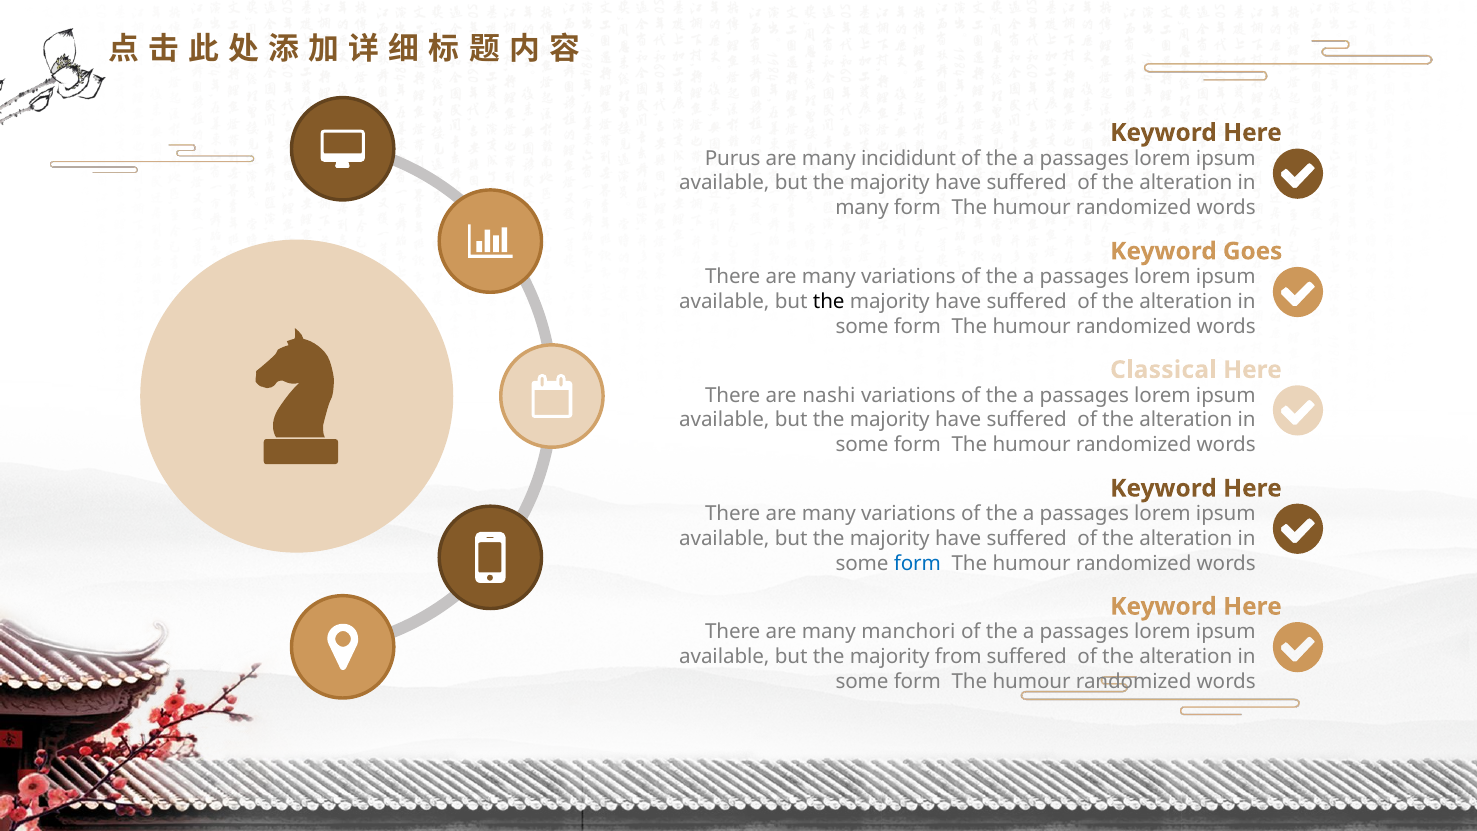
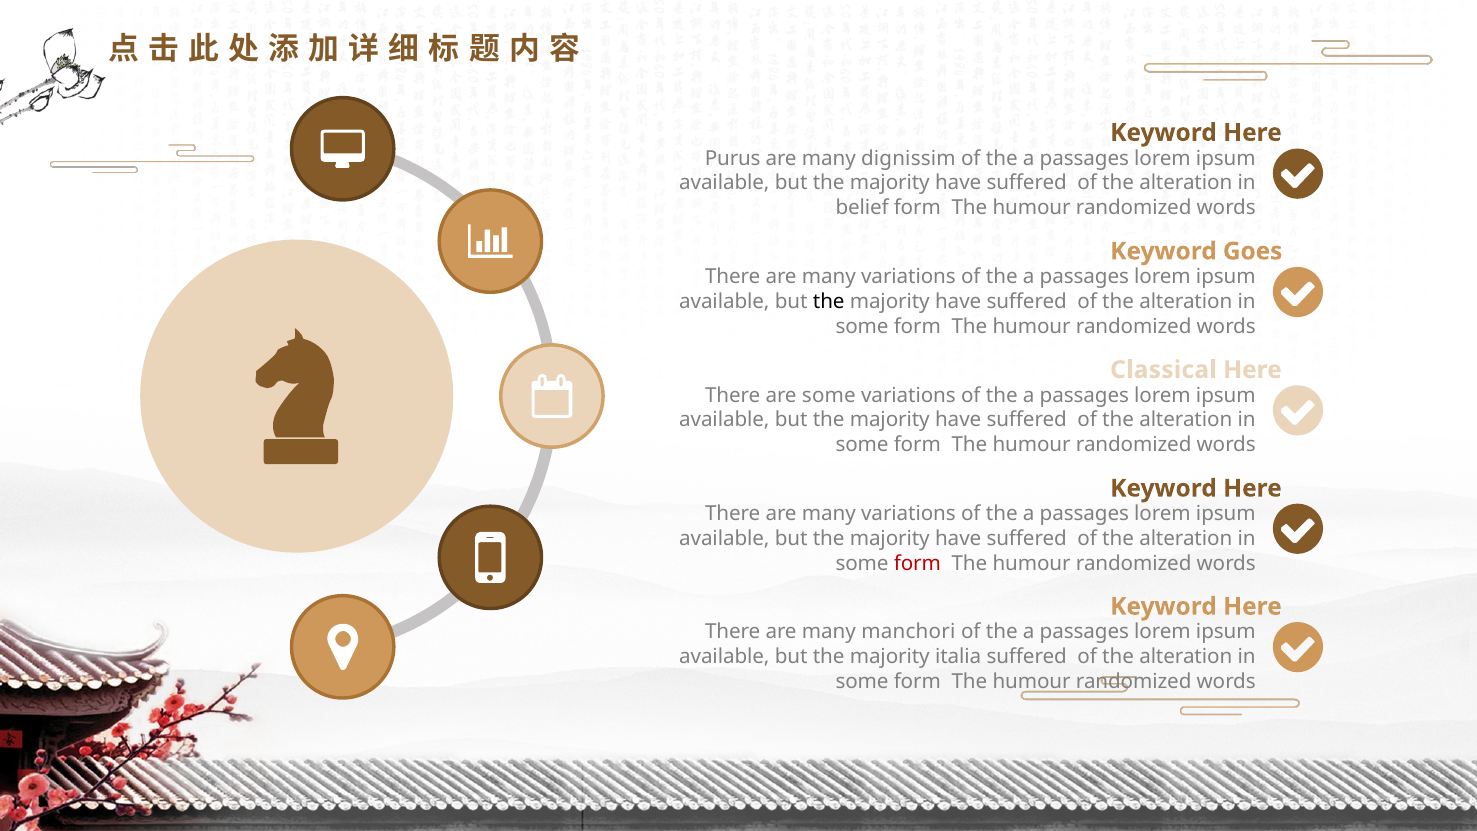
incididunt: incididunt -> dignissim
many at (862, 208): many -> belief
are nashi: nashi -> some
form at (917, 563) colour: blue -> red
from: from -> italia
